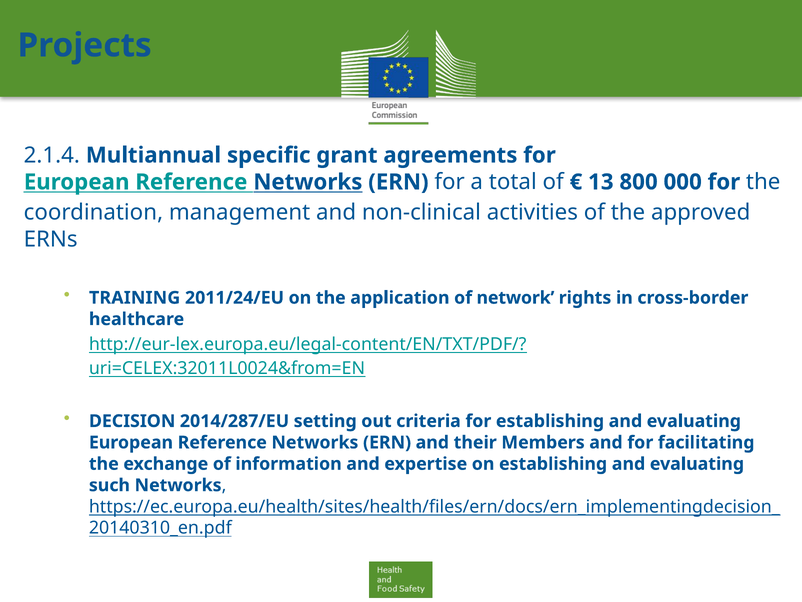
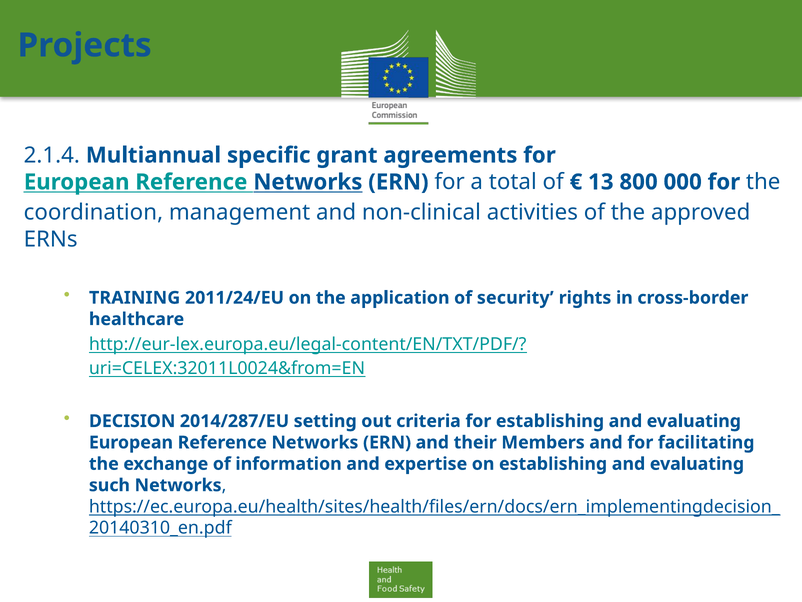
network: network -> security
